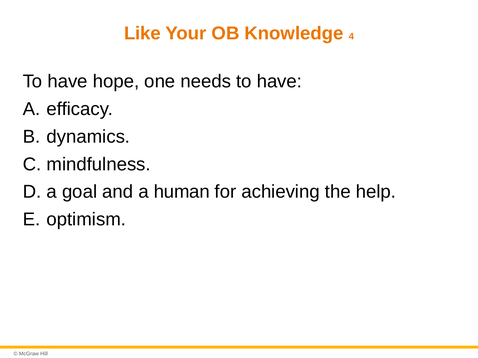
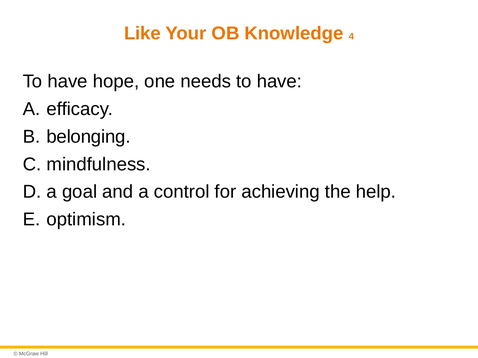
dynamics: dynamics -> belonging
human: human -> control
